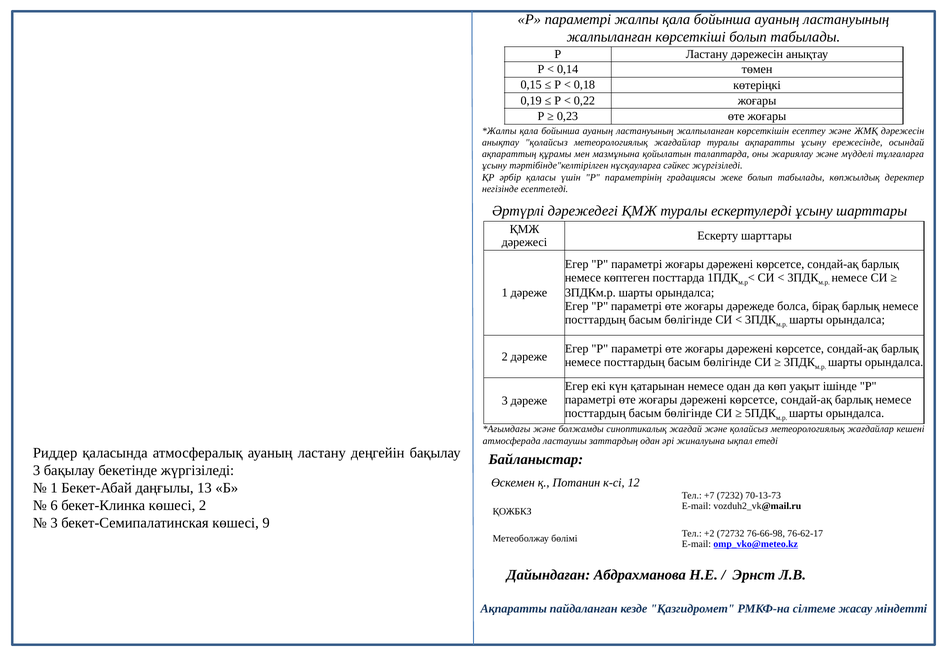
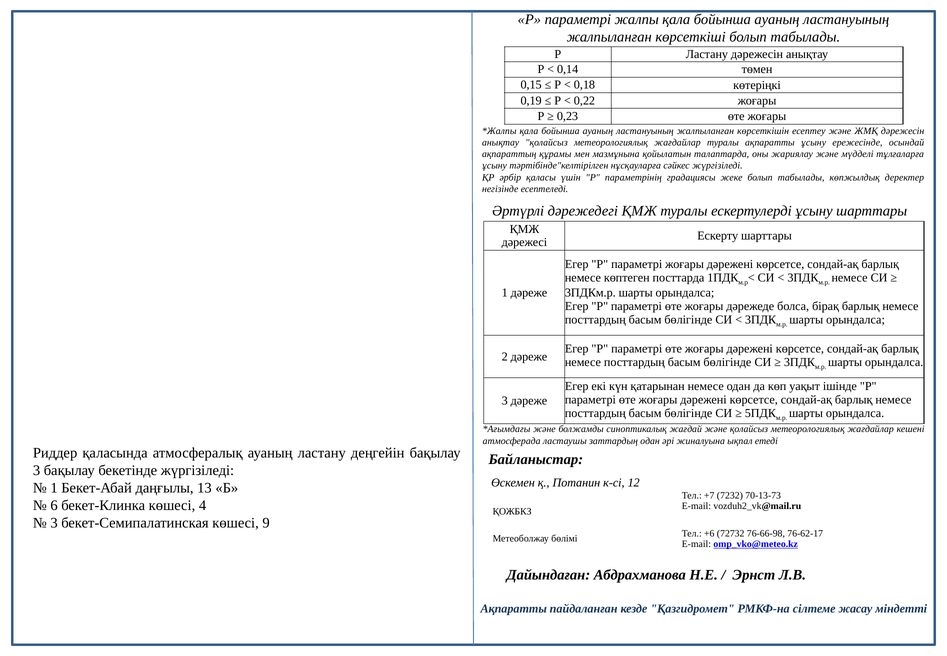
көшесі 2: 2 -> 4
+2: +2 -> +6
